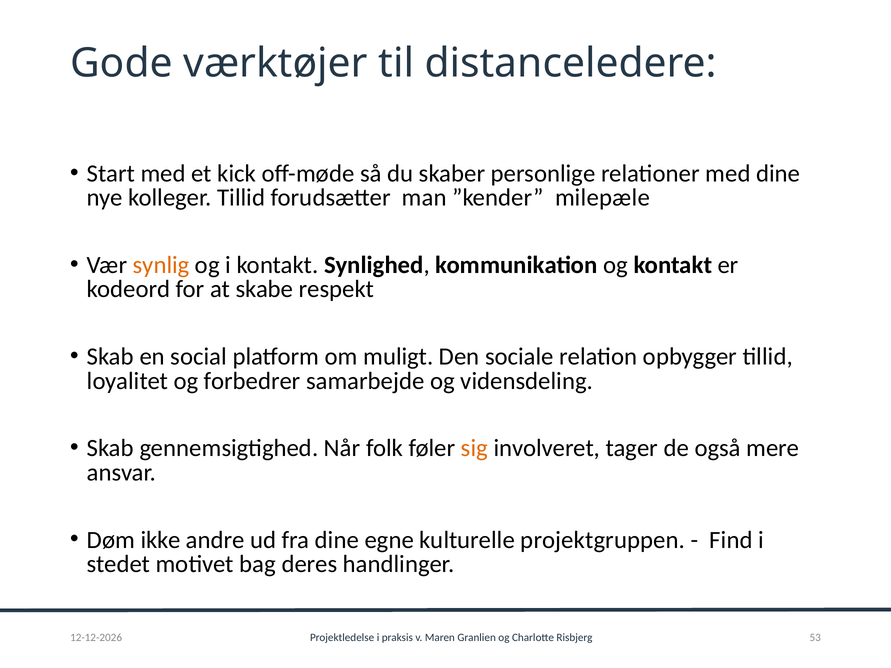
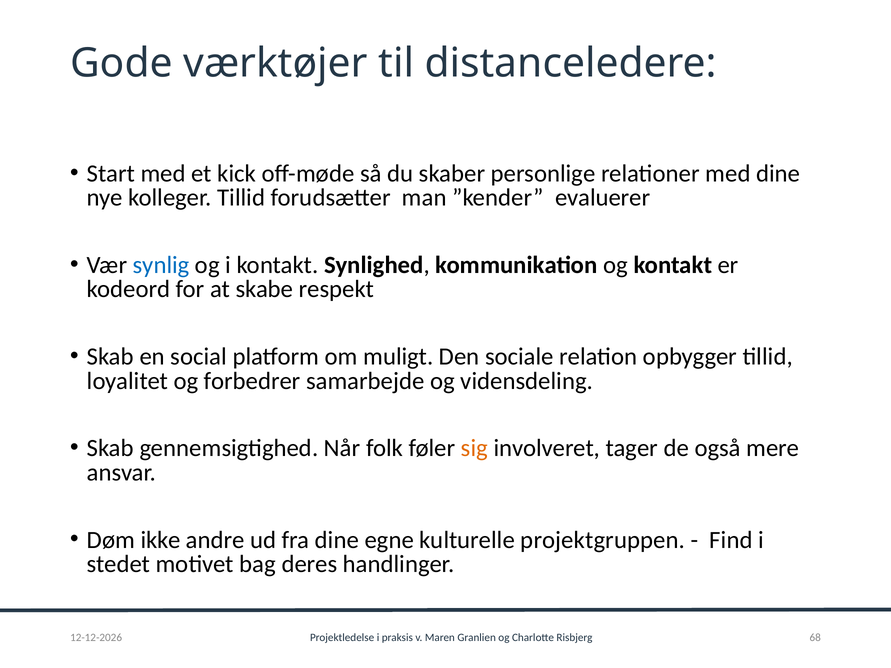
milepæle: milepæle -> evaluerer
synlig colour: orange -> blue
53: 53 -> 68
